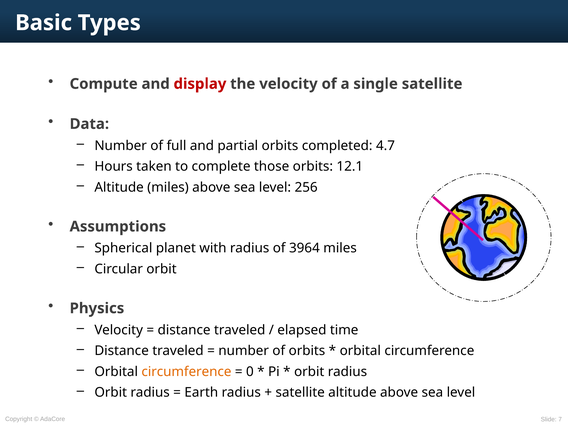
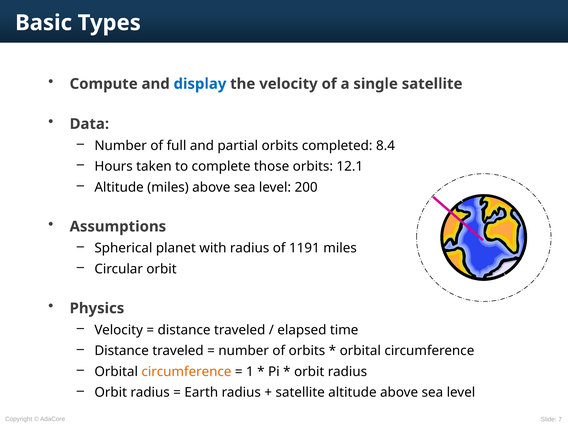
display colour: red -> blue
4.7: 4.7 -> 8.4
256: 256 -> 200
3964: 3964 -> 1191
0: 0 -> 1
